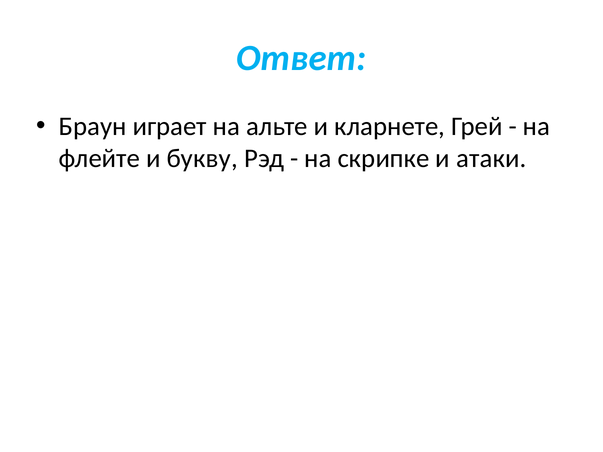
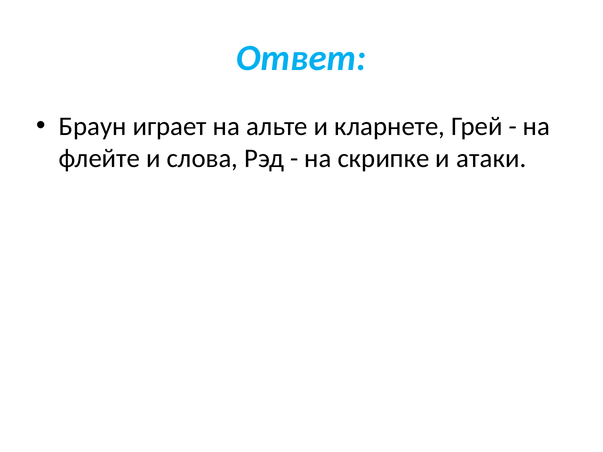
букву: букву -> слова
